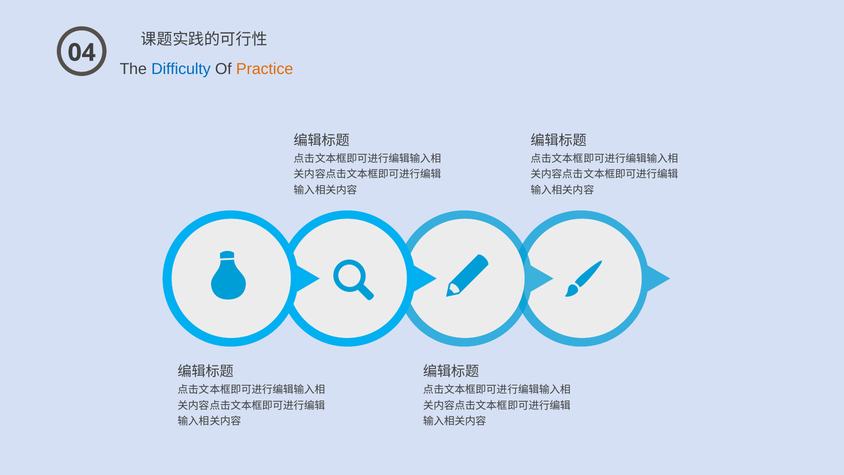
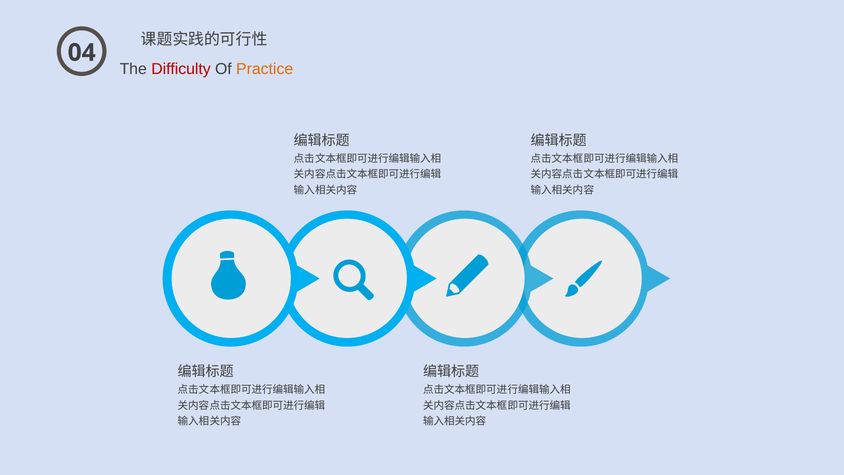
Difficulty colour: blue -> red
